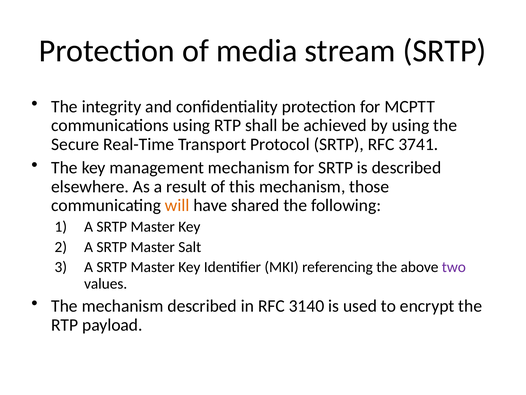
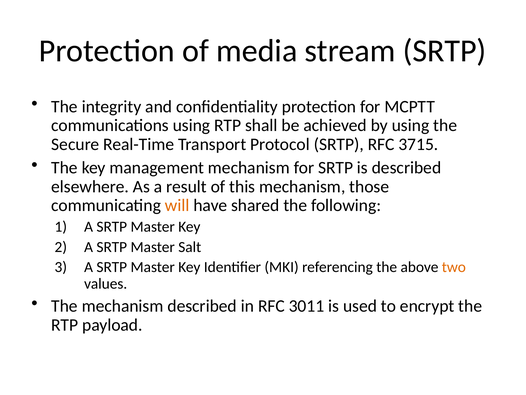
3741: 3741 -> 3715
two colour: purple -> orange
3140: 3140 -> 3011
